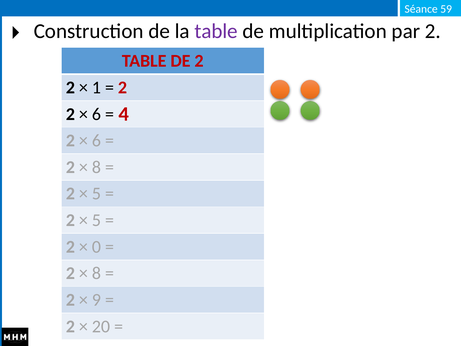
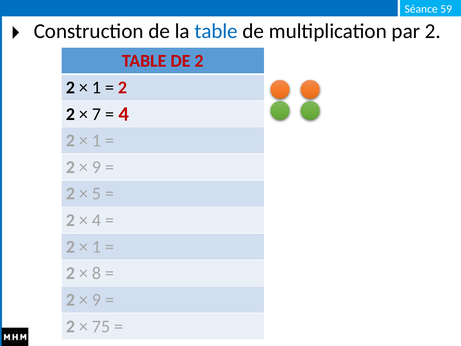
table at (216, 31) colour: purple -> blue
6 at (96, 114): 6 -> 7
6 at (96, 141): 6 -> 1
8 at (96, 167): 8 -> 9
5 at (96, 220): 5 -> 4
0 at (96, 247): 0 -> 1
20: 20 -> 75
